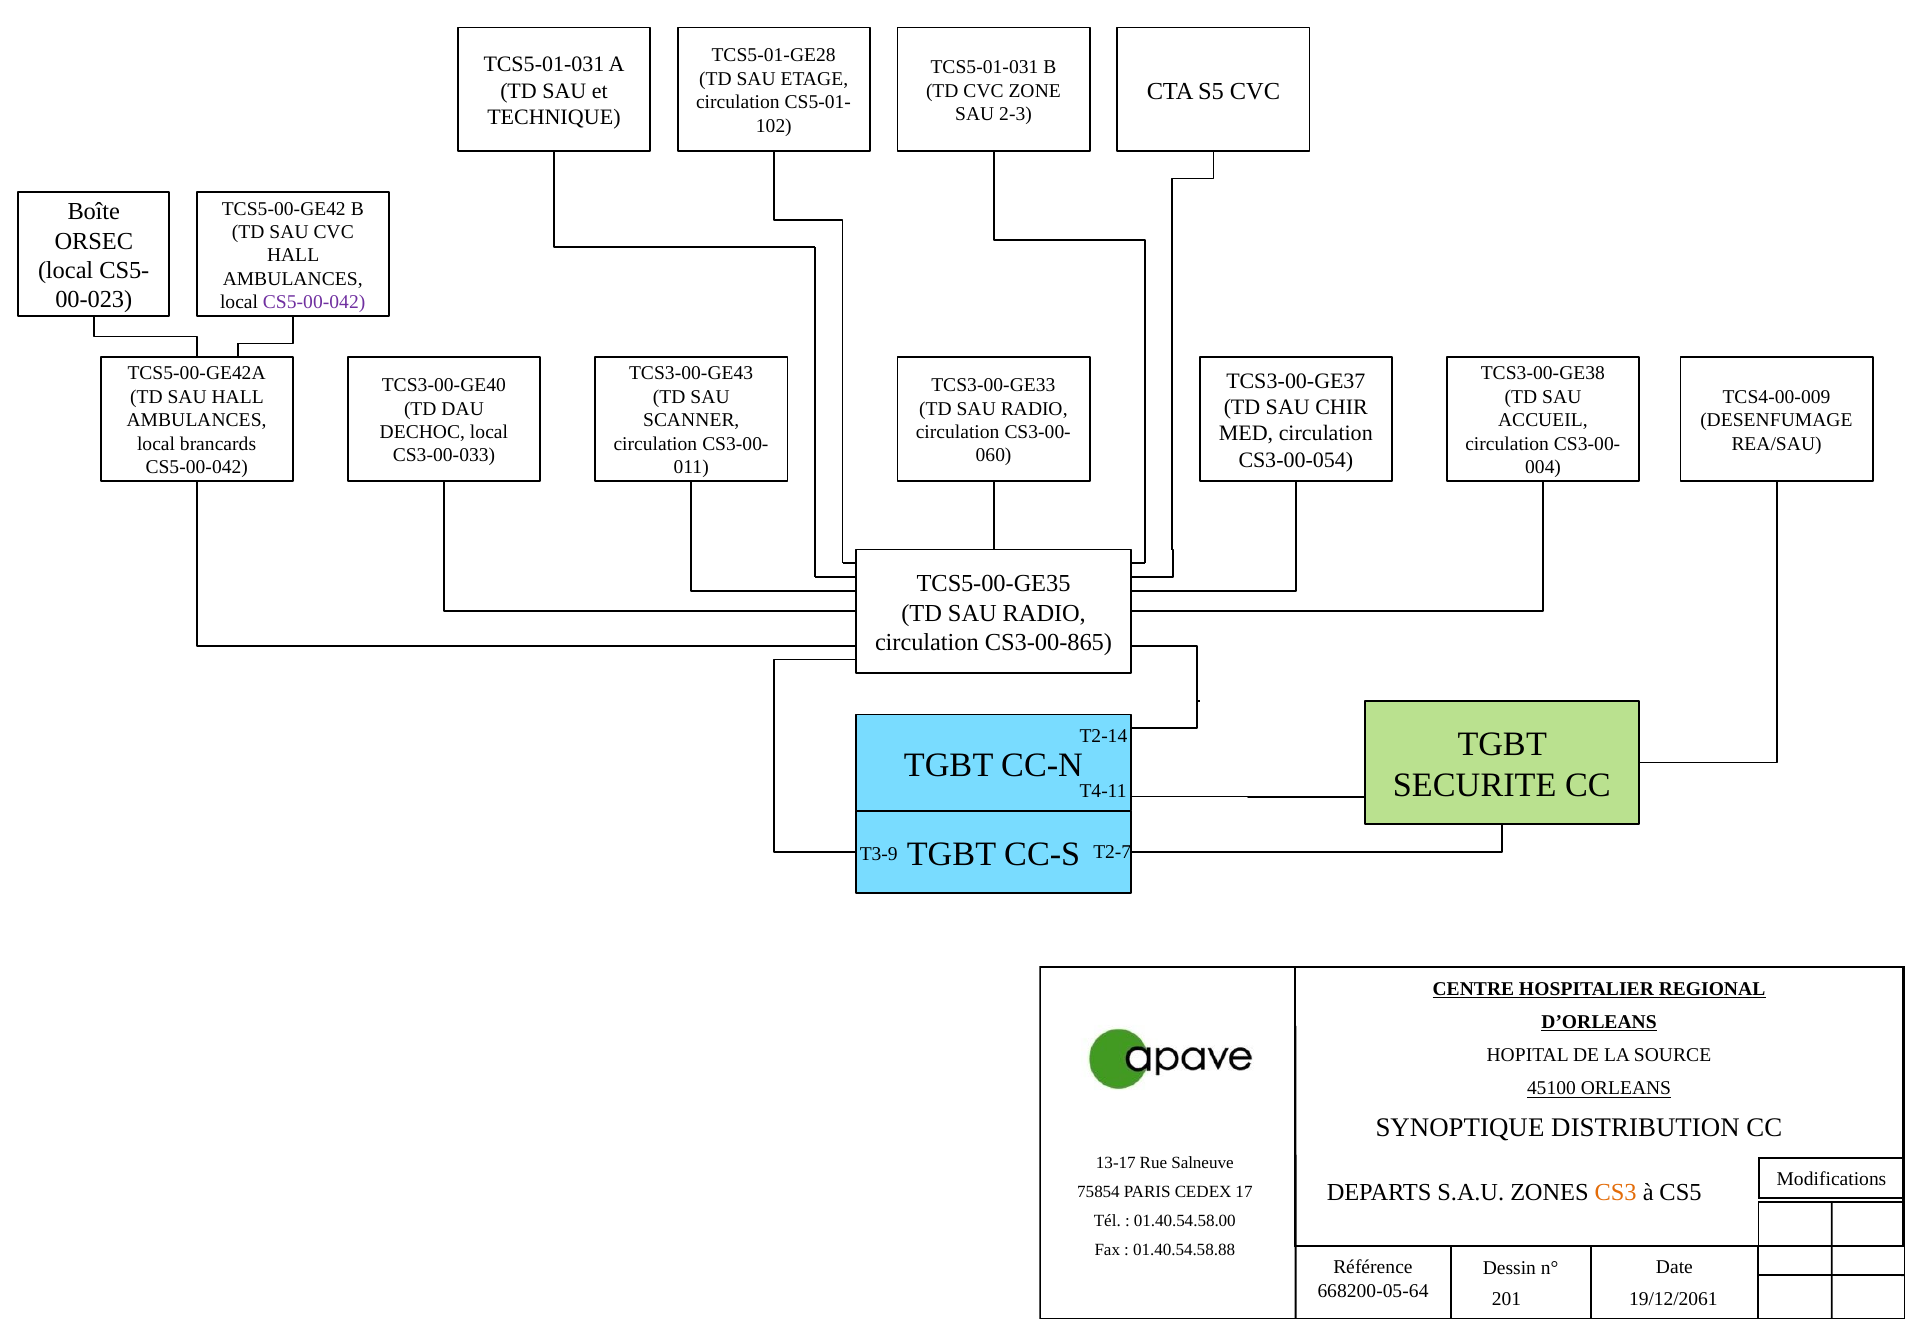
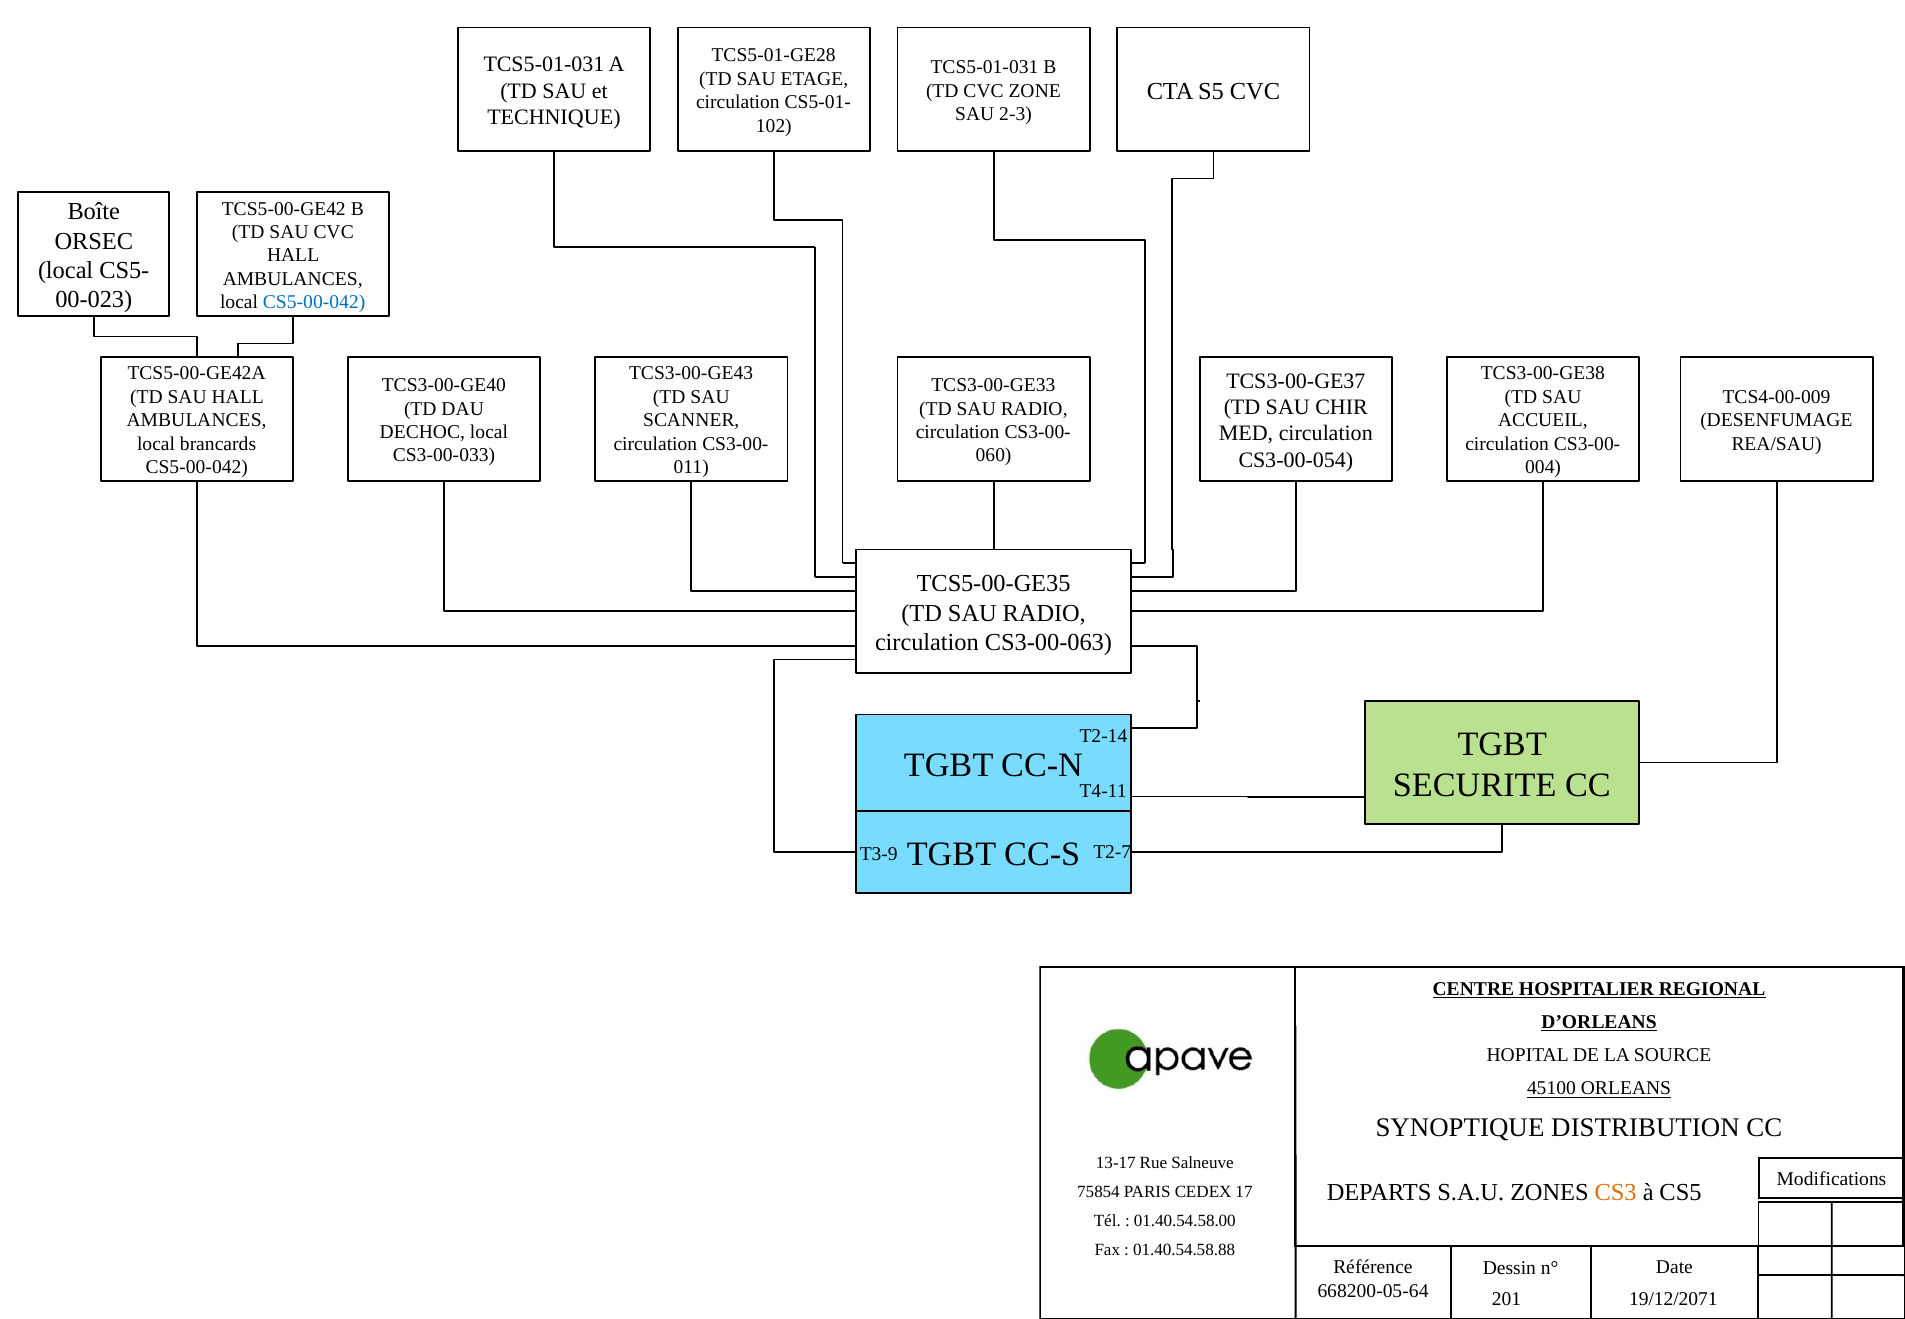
CS5-00-042 at (314, 302) colour: purple -> blue
CS3-00-865: CS3-00-865 -> CS3-00-063
19/12/2061: 19/12/2061 -> 19/12/2071
